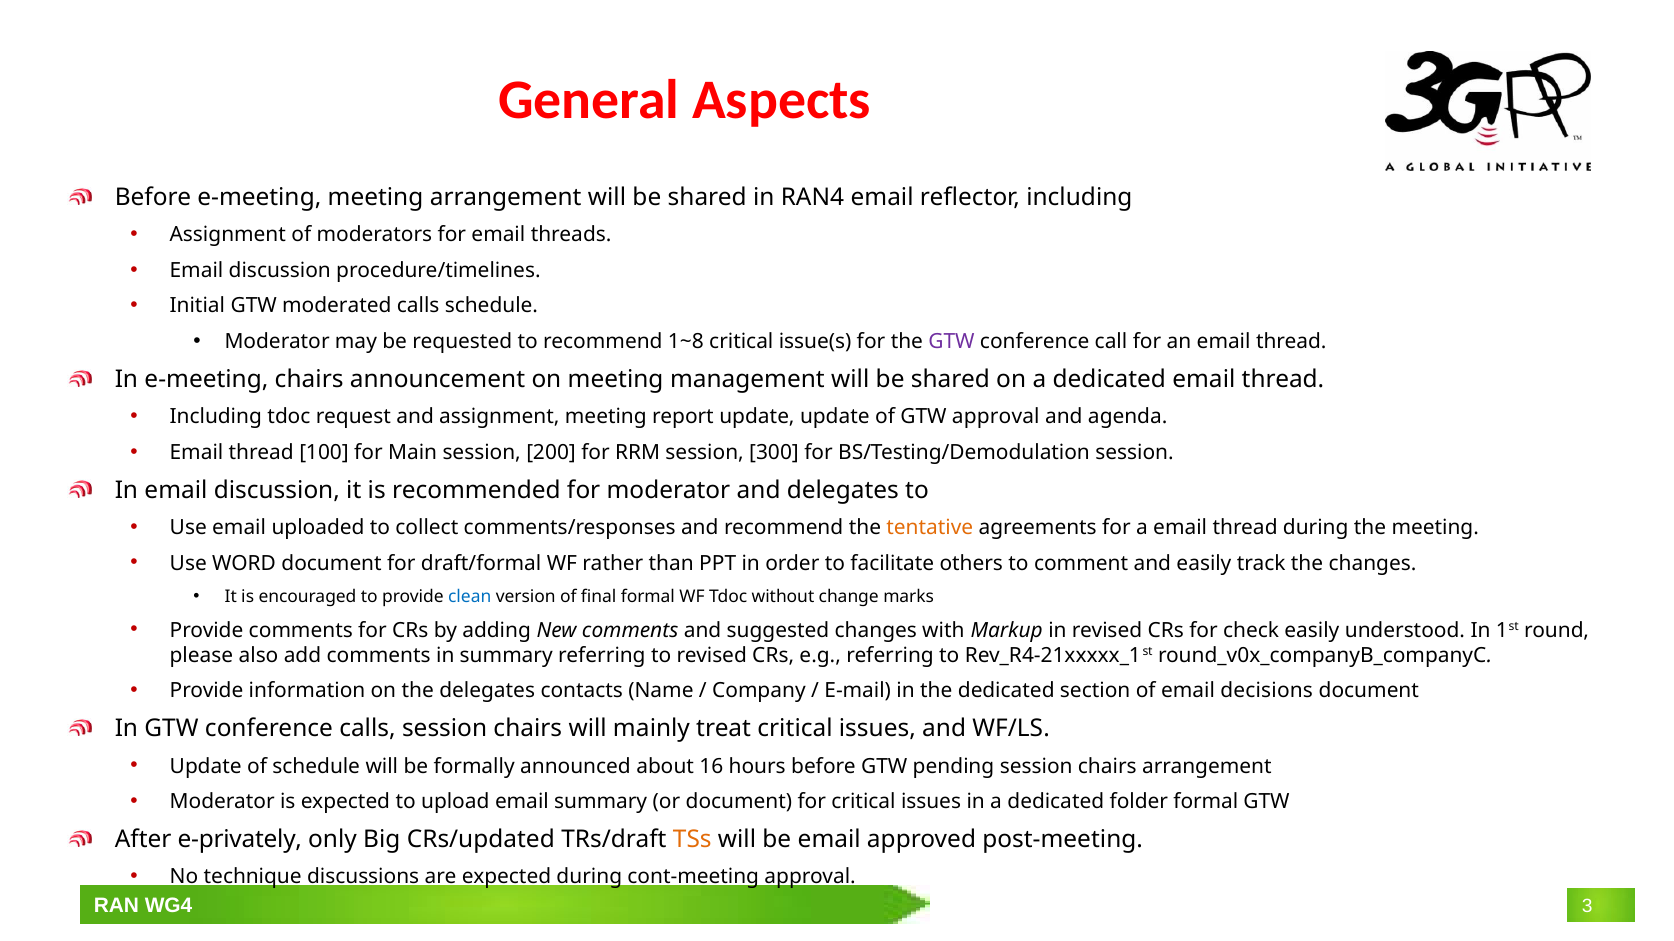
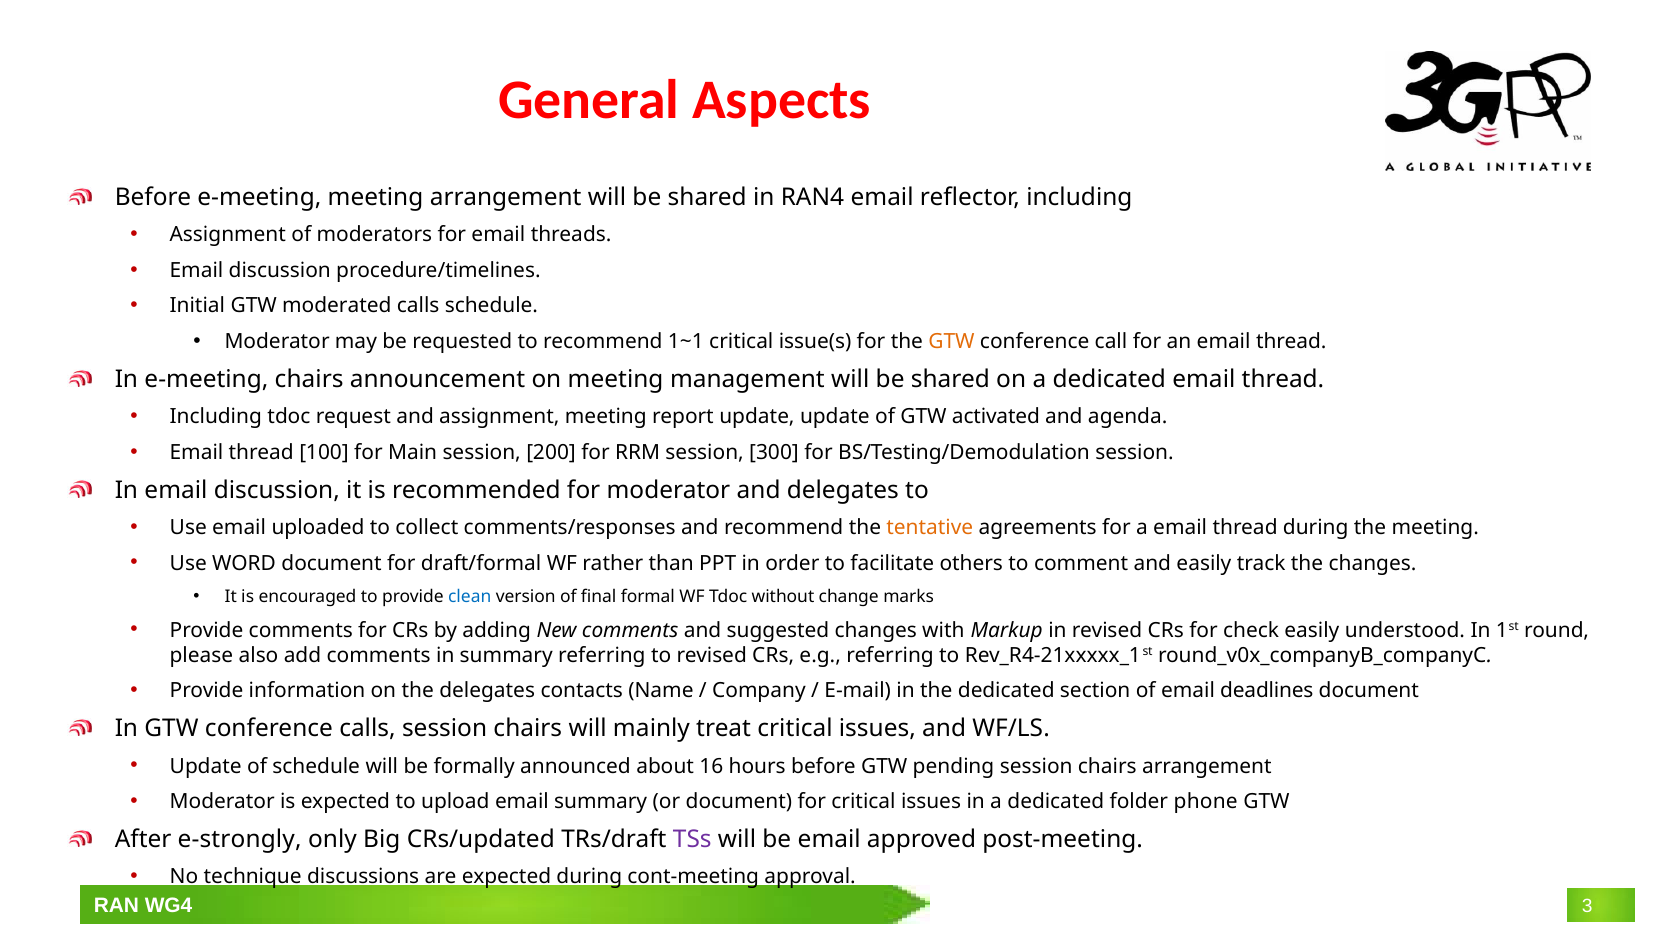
1~8: 1~8 -> 1~1
GTW at (952, 342) colour: purple -> orange
GTW approval: approval -> activated
decisions: decisions -> deadlines
folder formal: formal -> phone
e-privately: e-privately -> e-strongly
TSs colour: orange -> purple
